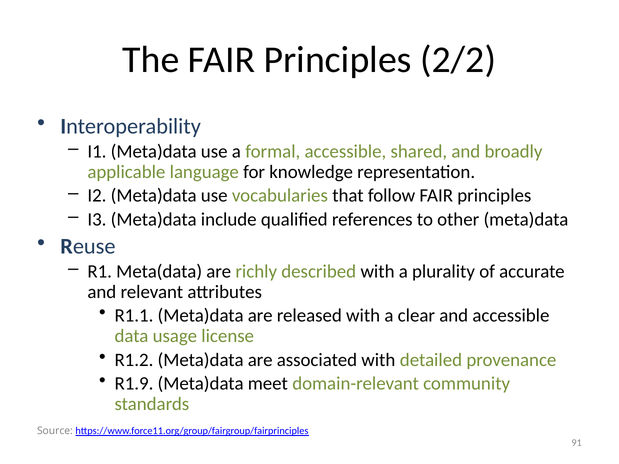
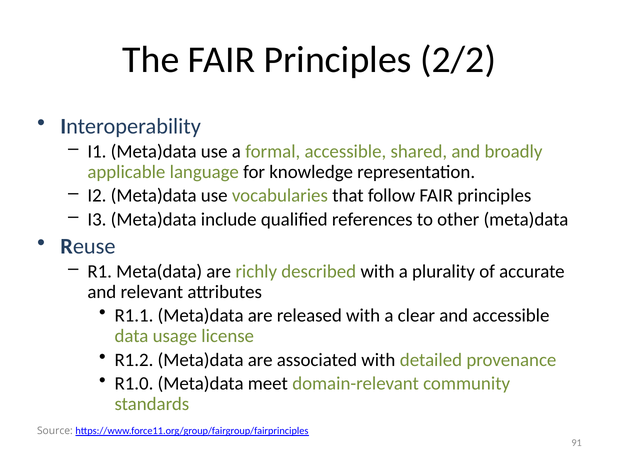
R1.9: R1.9 -> R1.0
